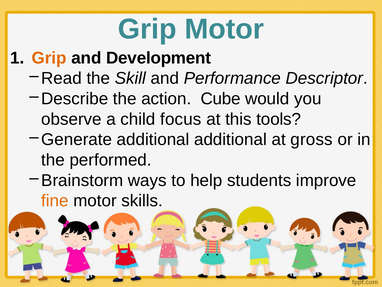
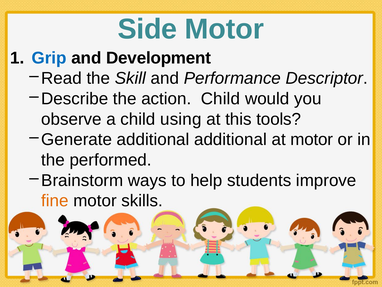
Grip at (147, 29): Grip -> Side
Grip at (49, 58) colour: orange -> blue
action Cube: Cube -> Child
focus: focus -> using
at gross: gross -> motor
